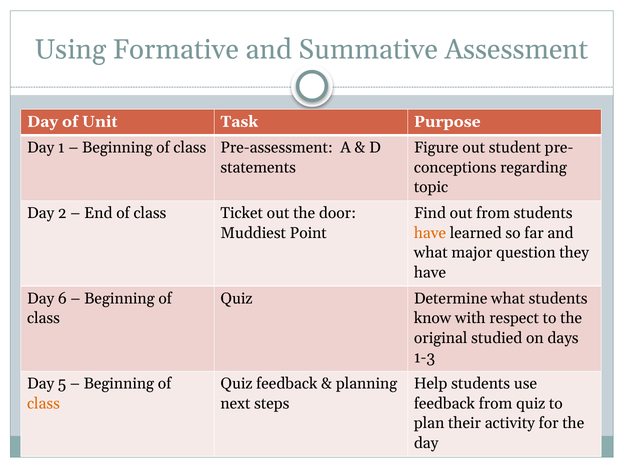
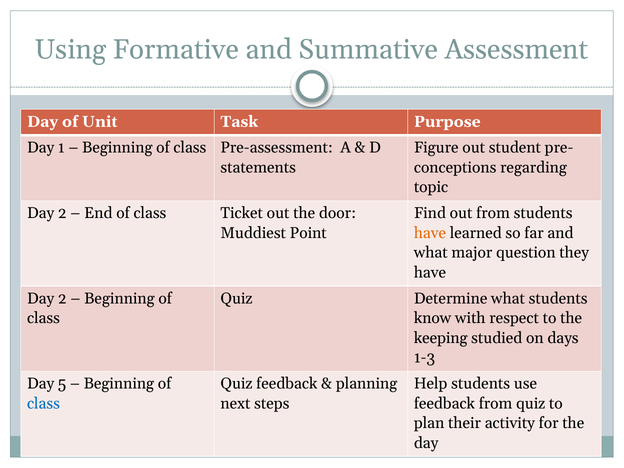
6 at (62, 298): 6 -> 2
original: original -> keeping
class at (43, 403) colour: orange -> blue
